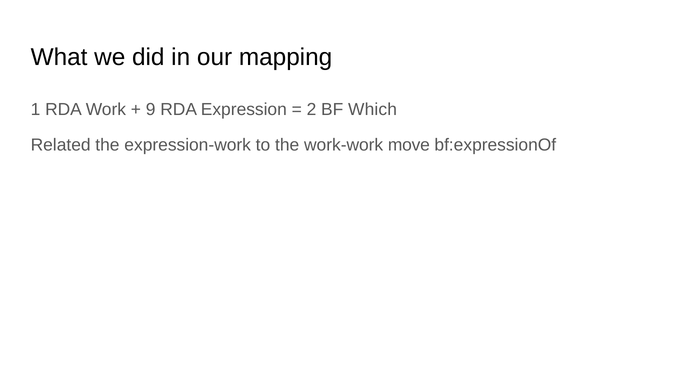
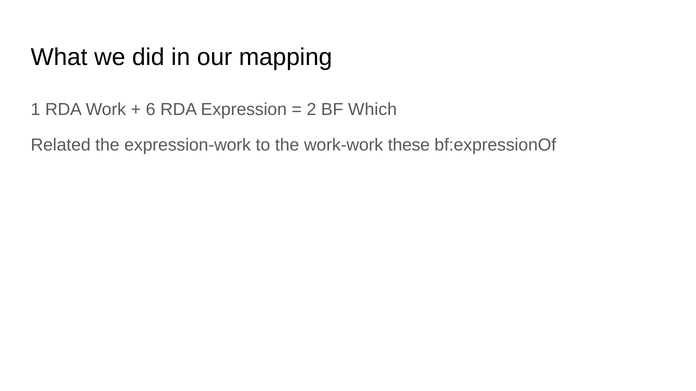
9: 9 -> 6
move: move -> these
